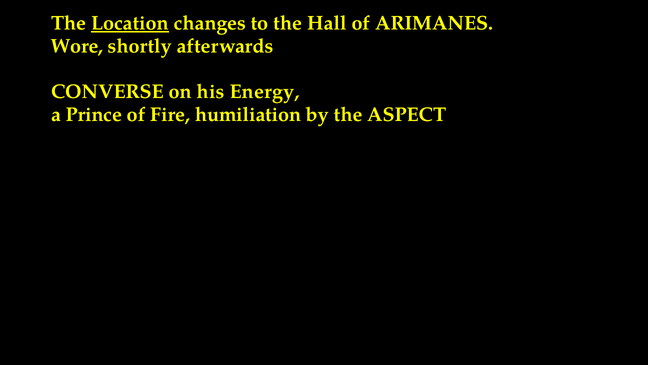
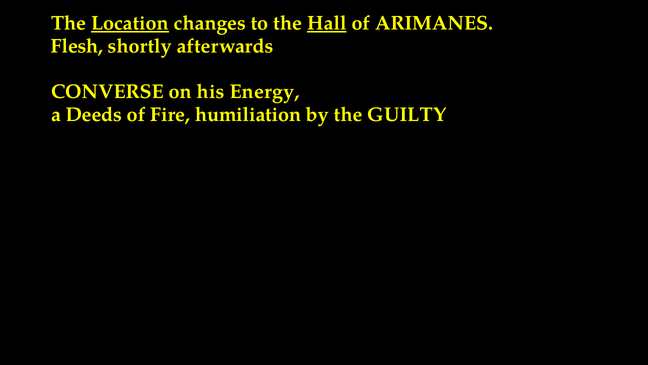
Hall underline: none -> present
Wore: Wore -> Flesh
Prince: Prince -> Deeds
ASPECT: ASPECT -> GUILTY
